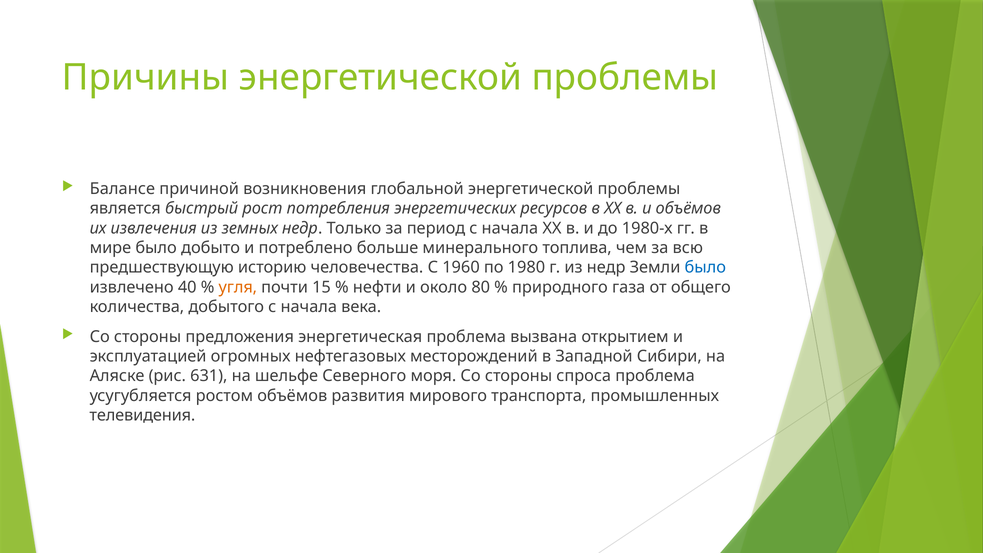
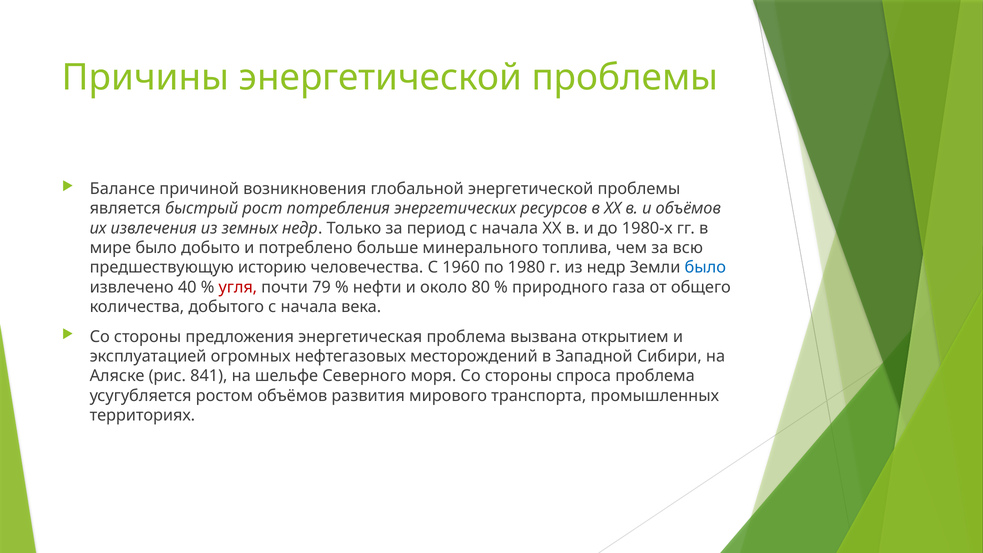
угля colour: orange -> red
15: 15 -> 79
631: 631 -> 841
телевидения: телевидения -> территориях
